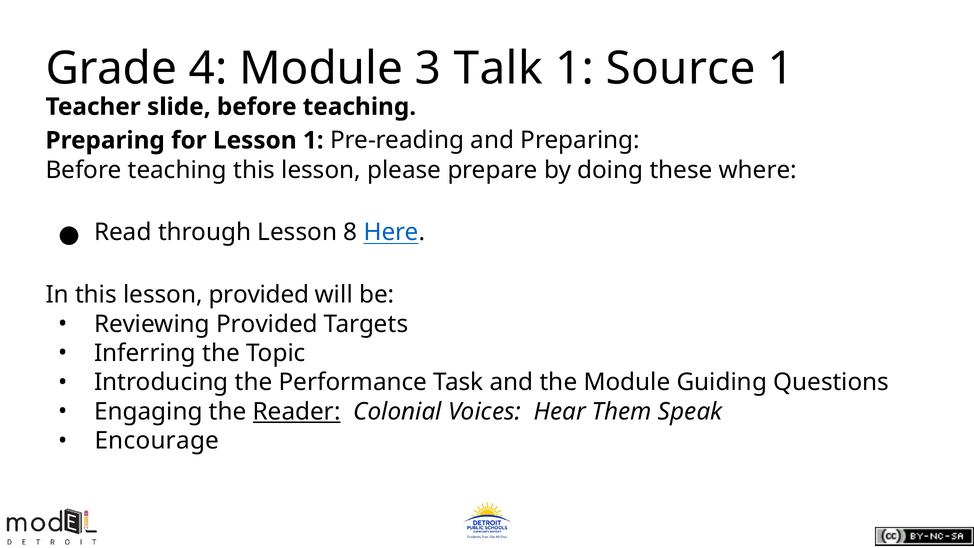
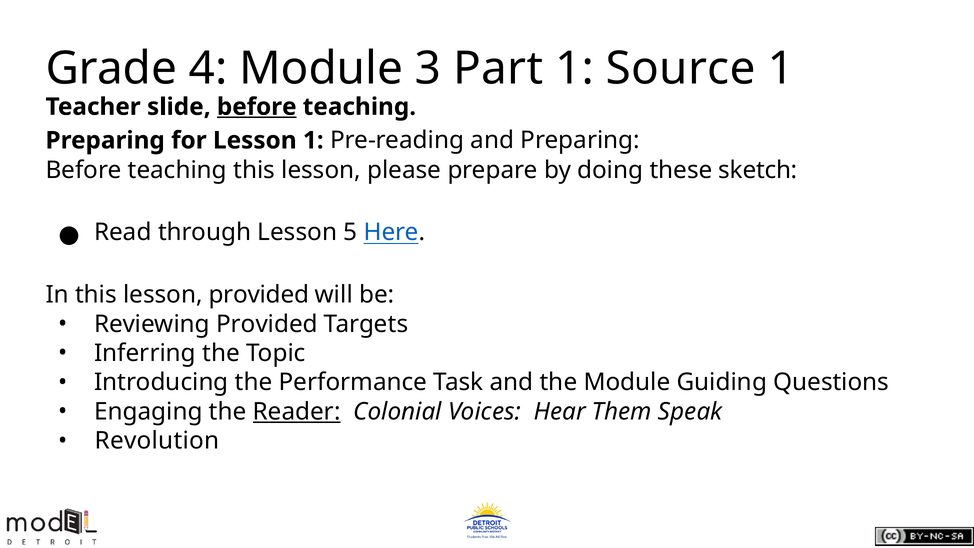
Talk: Talk -> Part
before at (257, 107) underline: none -> present
where: where -> sketch
8: 8 -> 5
Encourage: Encourage -> Revolution
